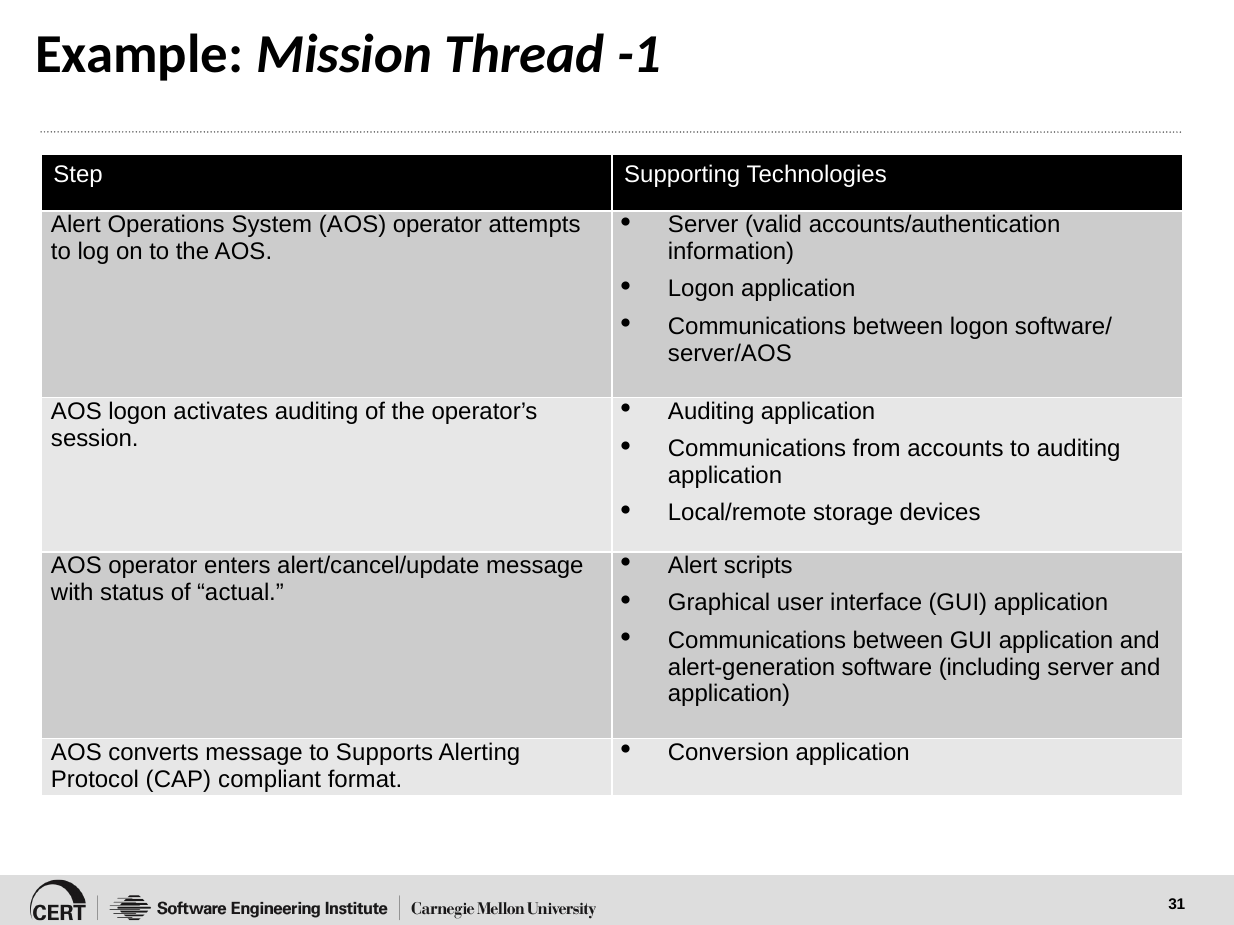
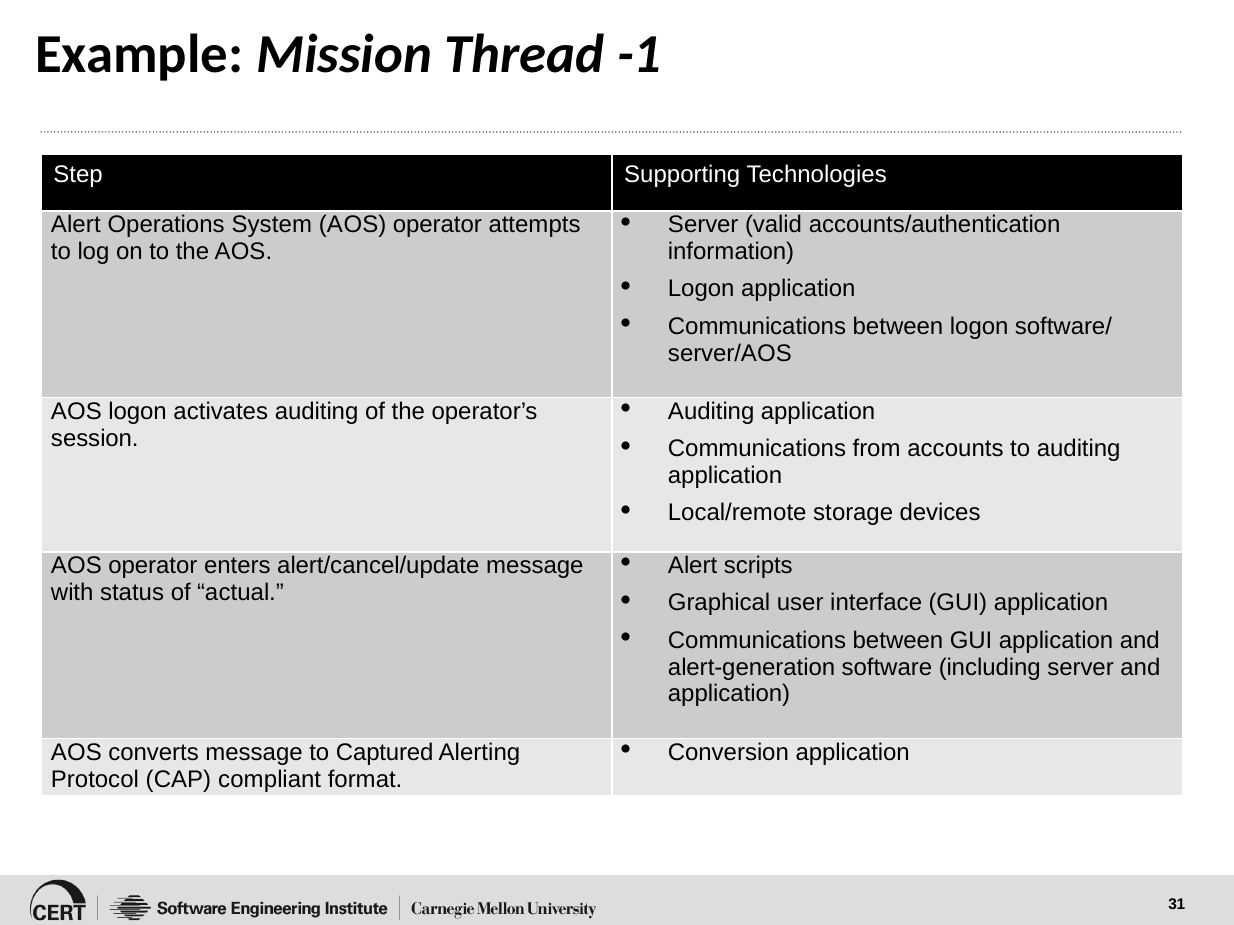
Supports: Supports -> Captured
